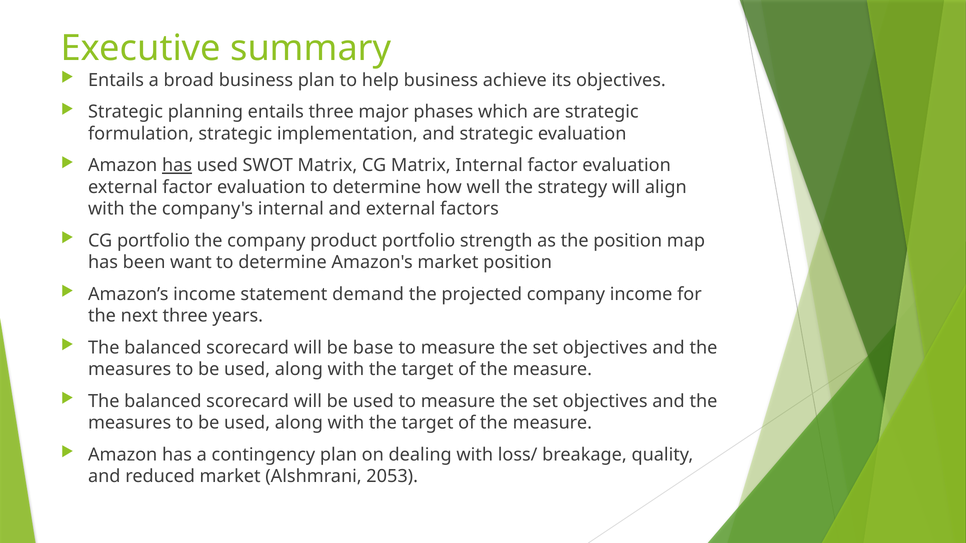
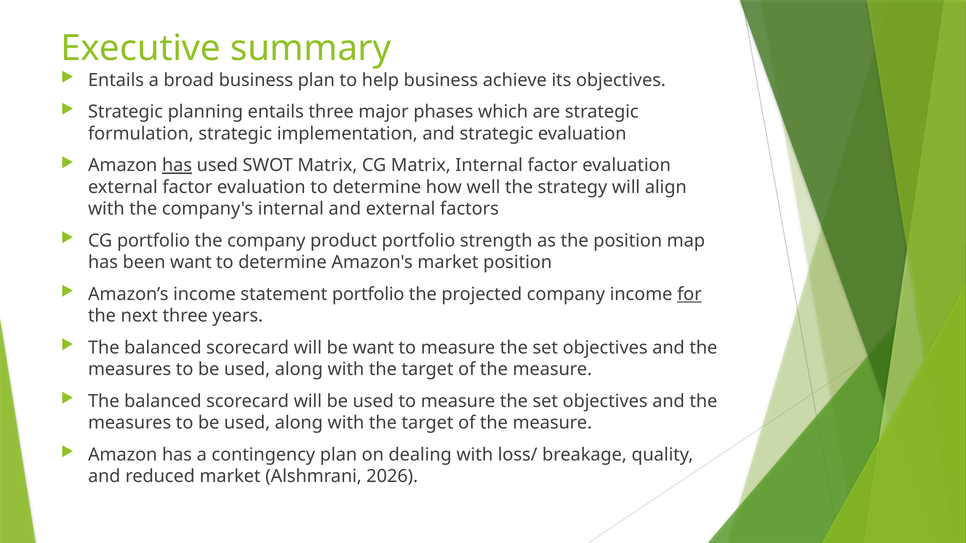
statement demand: demand -> portfolio
for underline: none -> present
be base: base -> want
2053: 2053 -> 2026
